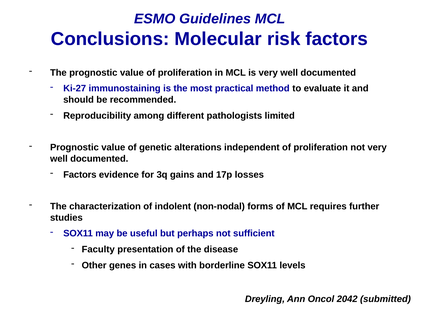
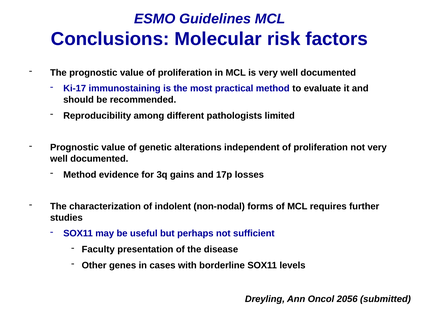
Ki-27: Ki-27 -> Ki-17
Factors at (80, 174): Factors -> Method
2042: 2042 -> 2056
